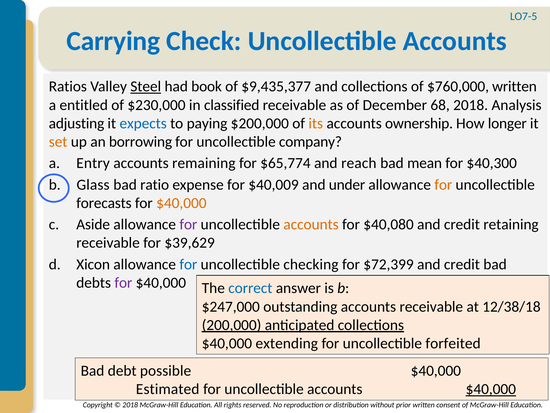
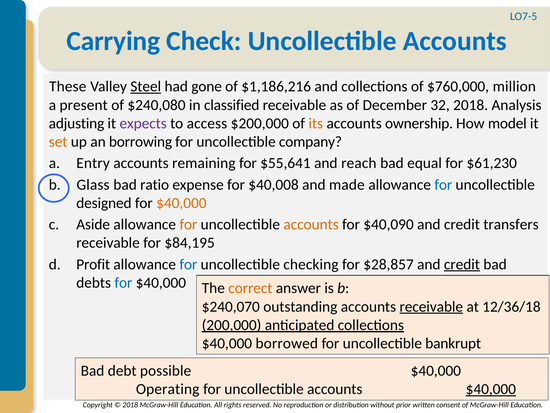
Ratios: Ratios -> These
book: book -> gone
$9,435,377: $9,435,377 -> $1,186,216
$760,000 written: written -> million
entitled: entitled -> present
$230,000: $230,000 -> $240,080
68: 68 -> 32
expects colour: blue -> purple
paying: paying -> access
longer: longer -> model
$65,774: $65,774 -> $55,641
mean: mean -> equal
$40,300: $40,300 -> $61,230
$40,009: $40,009 -> $40,008
under: under -> made
for at (443, 184) colour: orange -> blue
forecasts: forecasts -> designed
for at (188, 224) colour: purple -> orange
$40,080: $40,080 -> $40,090
retaining: retaining -> transfers
$39,629: $39,629 -> $84,195
Xicon: Xicon -> Profit
$72,399: $72,399 -> $28,857
credit at (462, 264) underline: none -> present
for at (123, 282) colour: purple -> blue
correct colour: blue -> orange
$247,000: $247,000 -> $240,070
receivable at (431, 306) underline: none -> present
12/38/18: 12/38/18 -> 12/36/18
extending: extending -> borrowed
forfeited: forfeited -> bankrupt
Estimated: Estimated -> Operating
